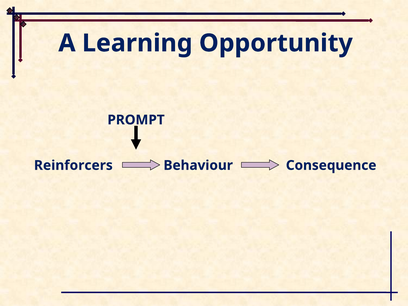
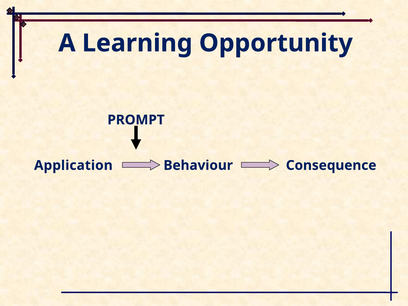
Reinforcers: Reinforcers -> Application
